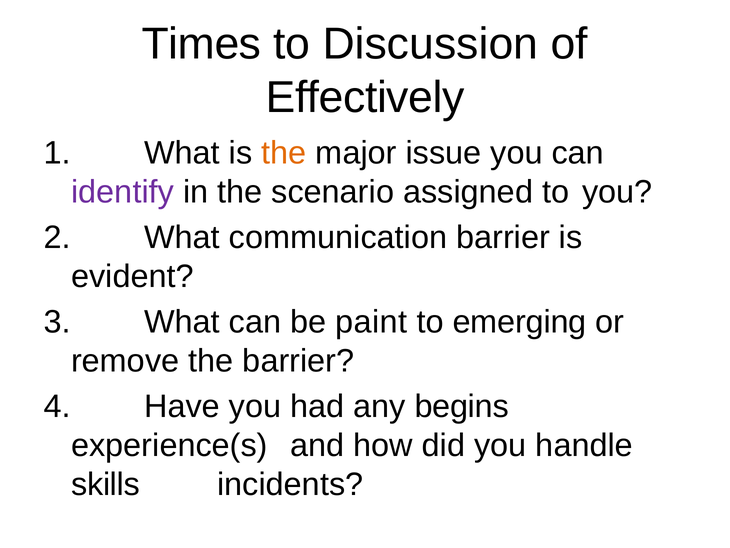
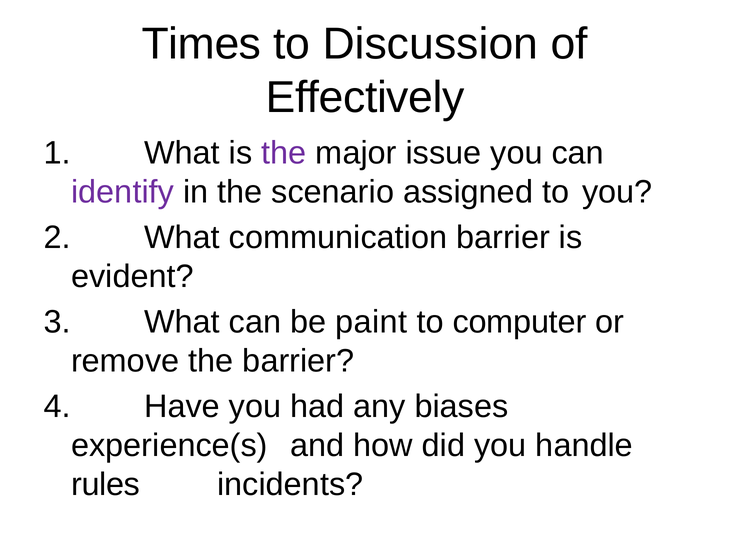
the at (284, 153) colour: orange -> purple
emerging: emerging -> computer
begins: begins -> biases
skills: skills -> rules
